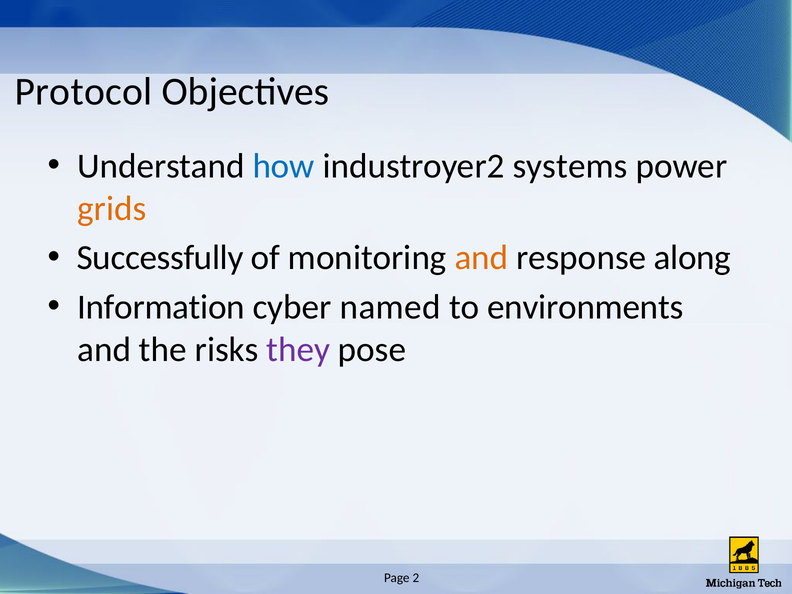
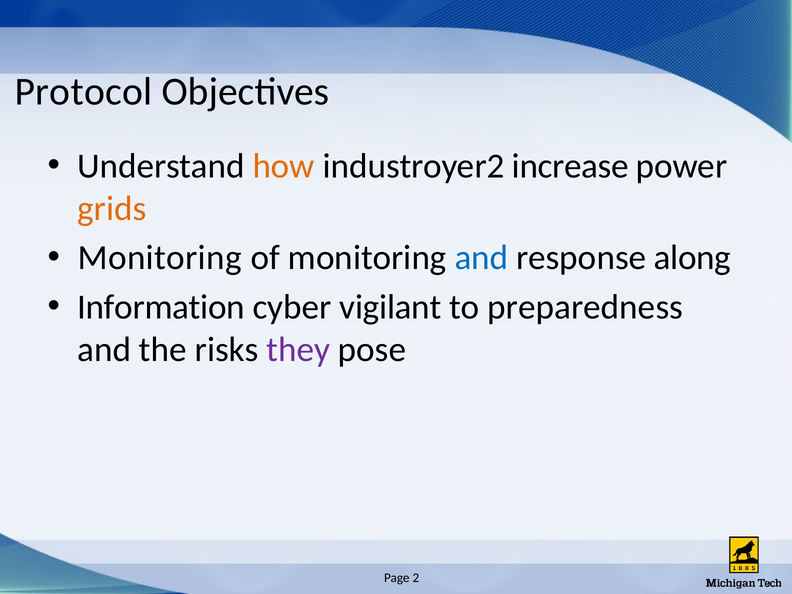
how colour: blue -> orange
systems: systems -> increase
Successfully at (160, 258): Successfully -> Monitoring
and at (481, 258) colour: orange -> blue
named: named -> vigilant
environments: environments -> preparedness
